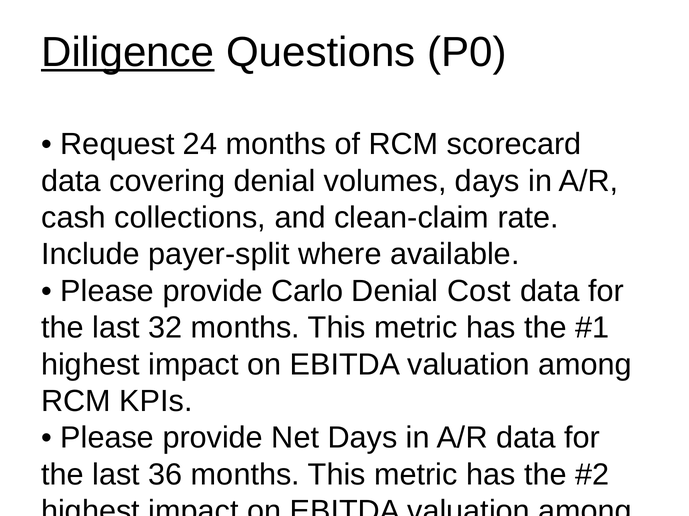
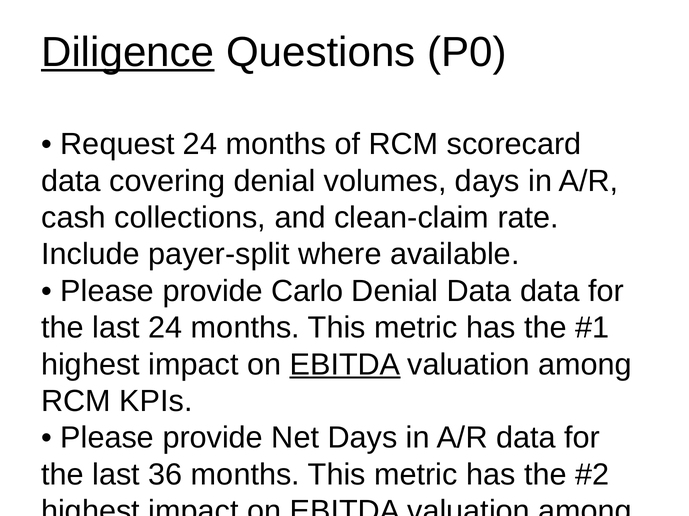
Denial Cost: Cost -> Data
last 32: 32 -> 24
EBITDA at (345, 365) underline: none -> present
